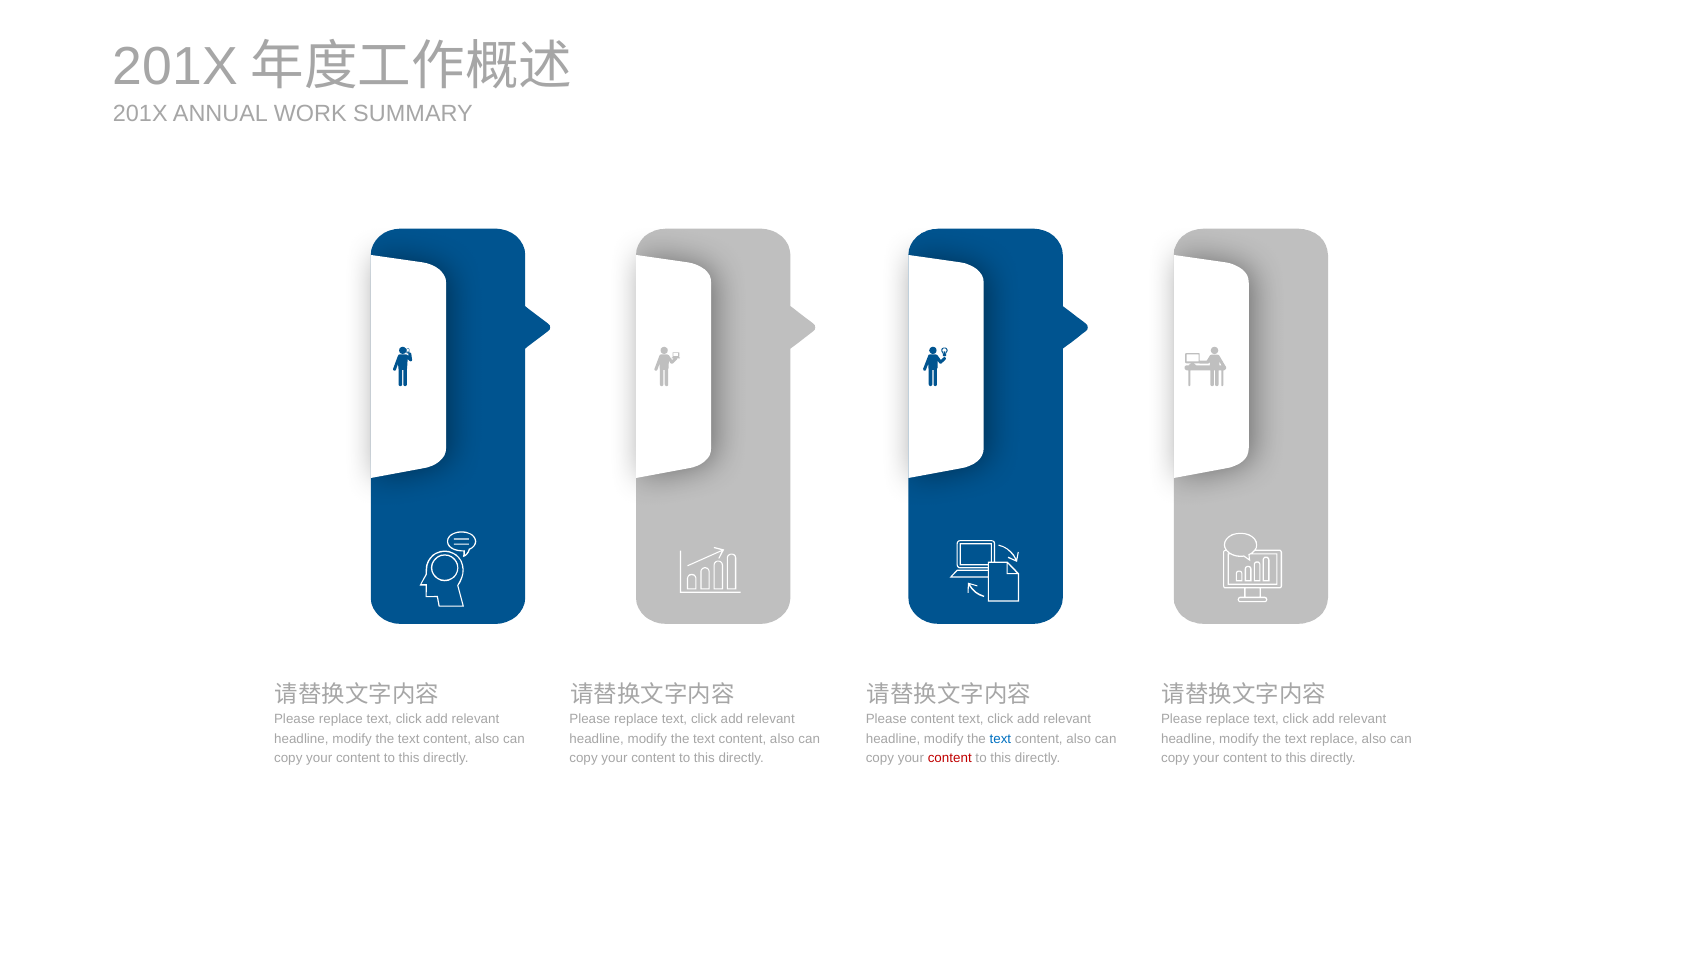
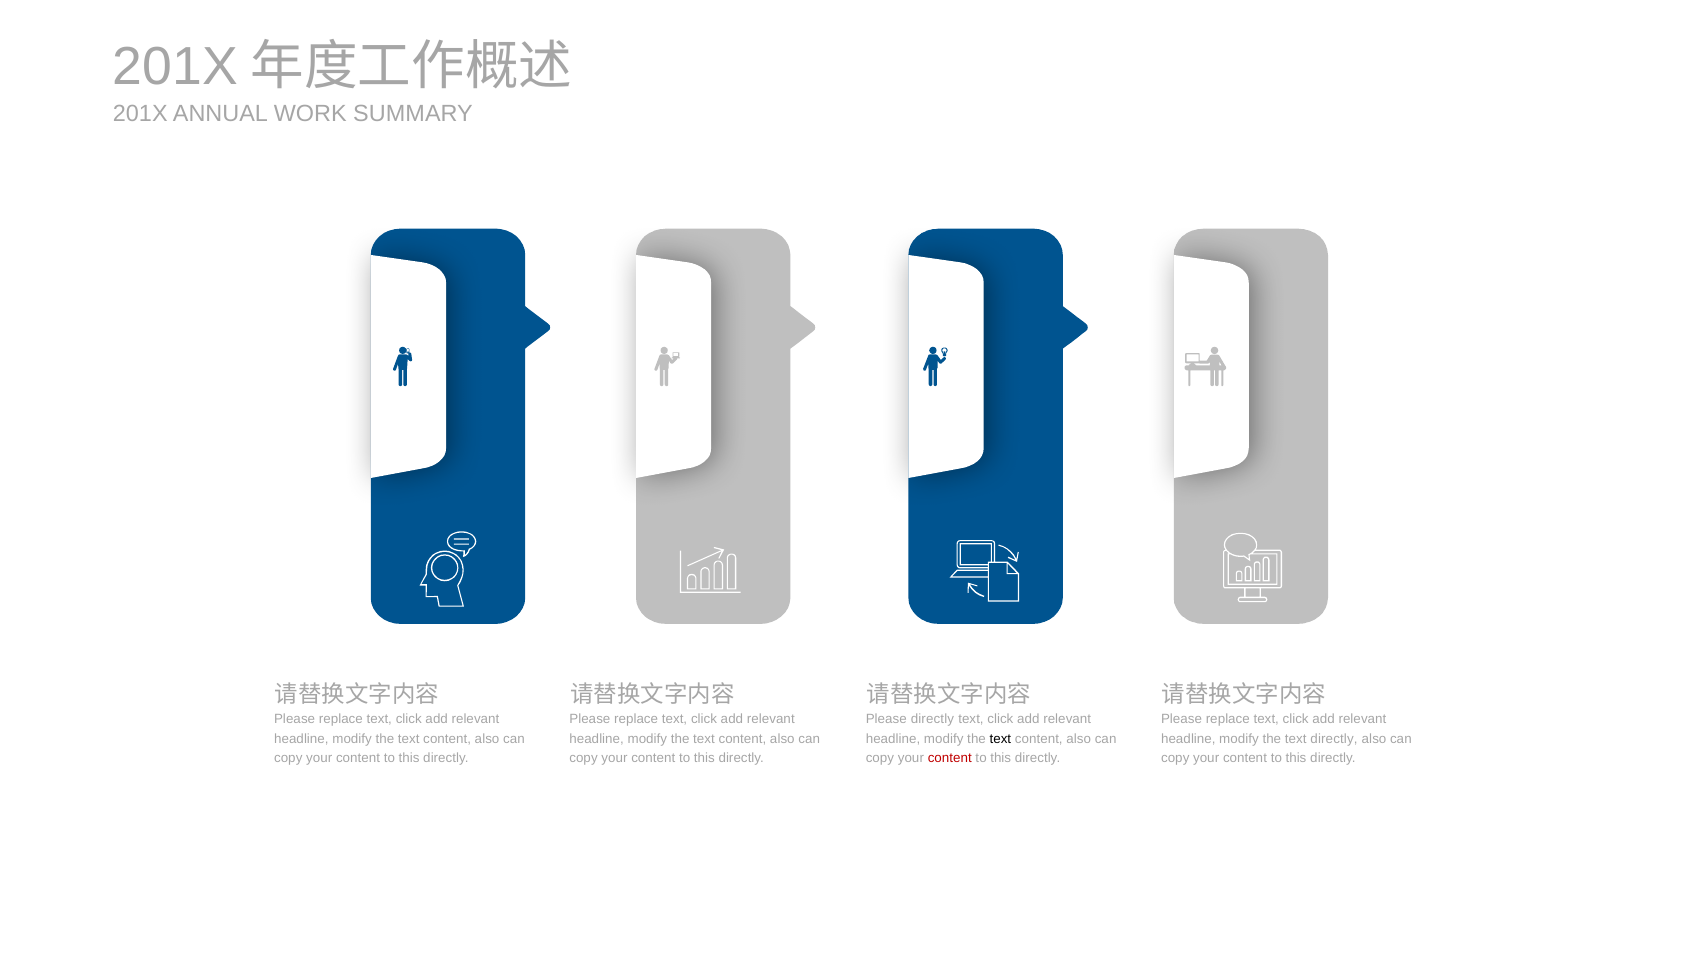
Please content: content -> directly
text at (1000, 739) colour: blue -> black
text replace: replace -> directly
